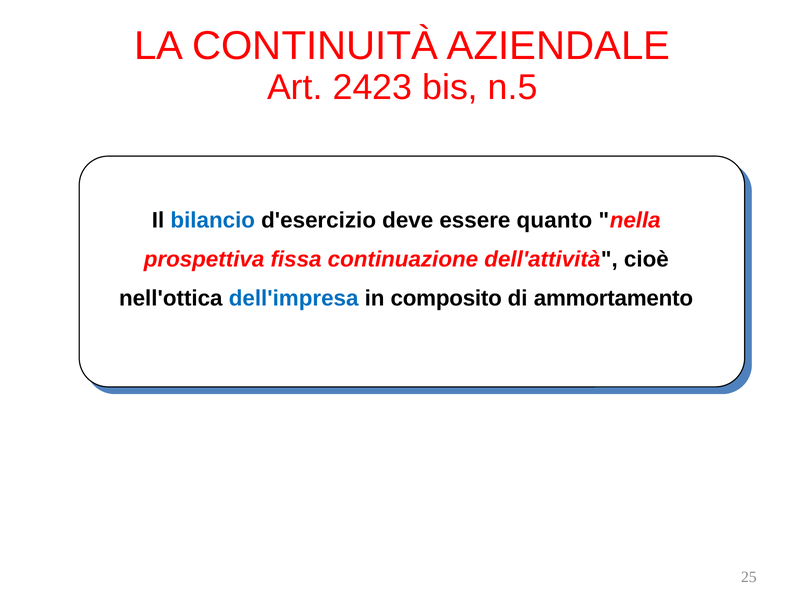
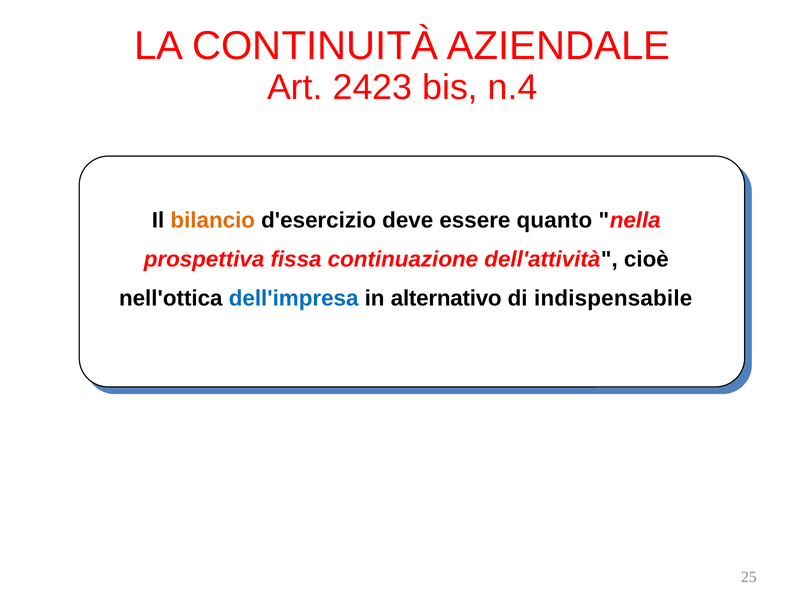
n.5: n.5 -> n.4
bilancio colour: blue -> orange
composito: composito -> alternativo
ammortamento: ammortamento -> indispensabile
